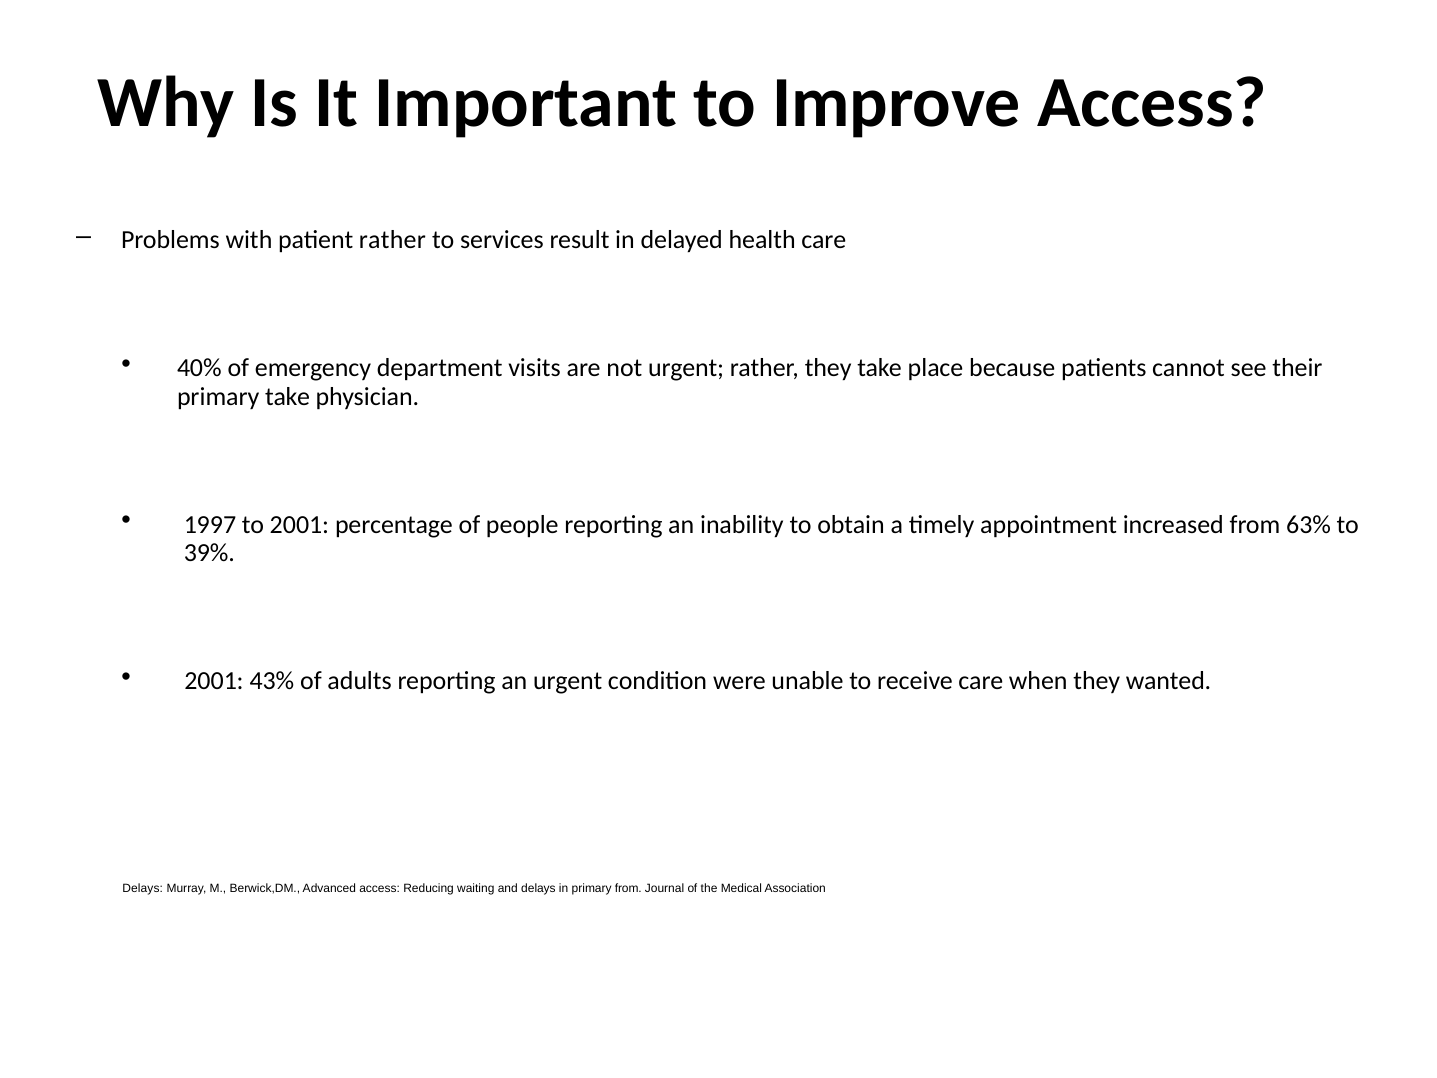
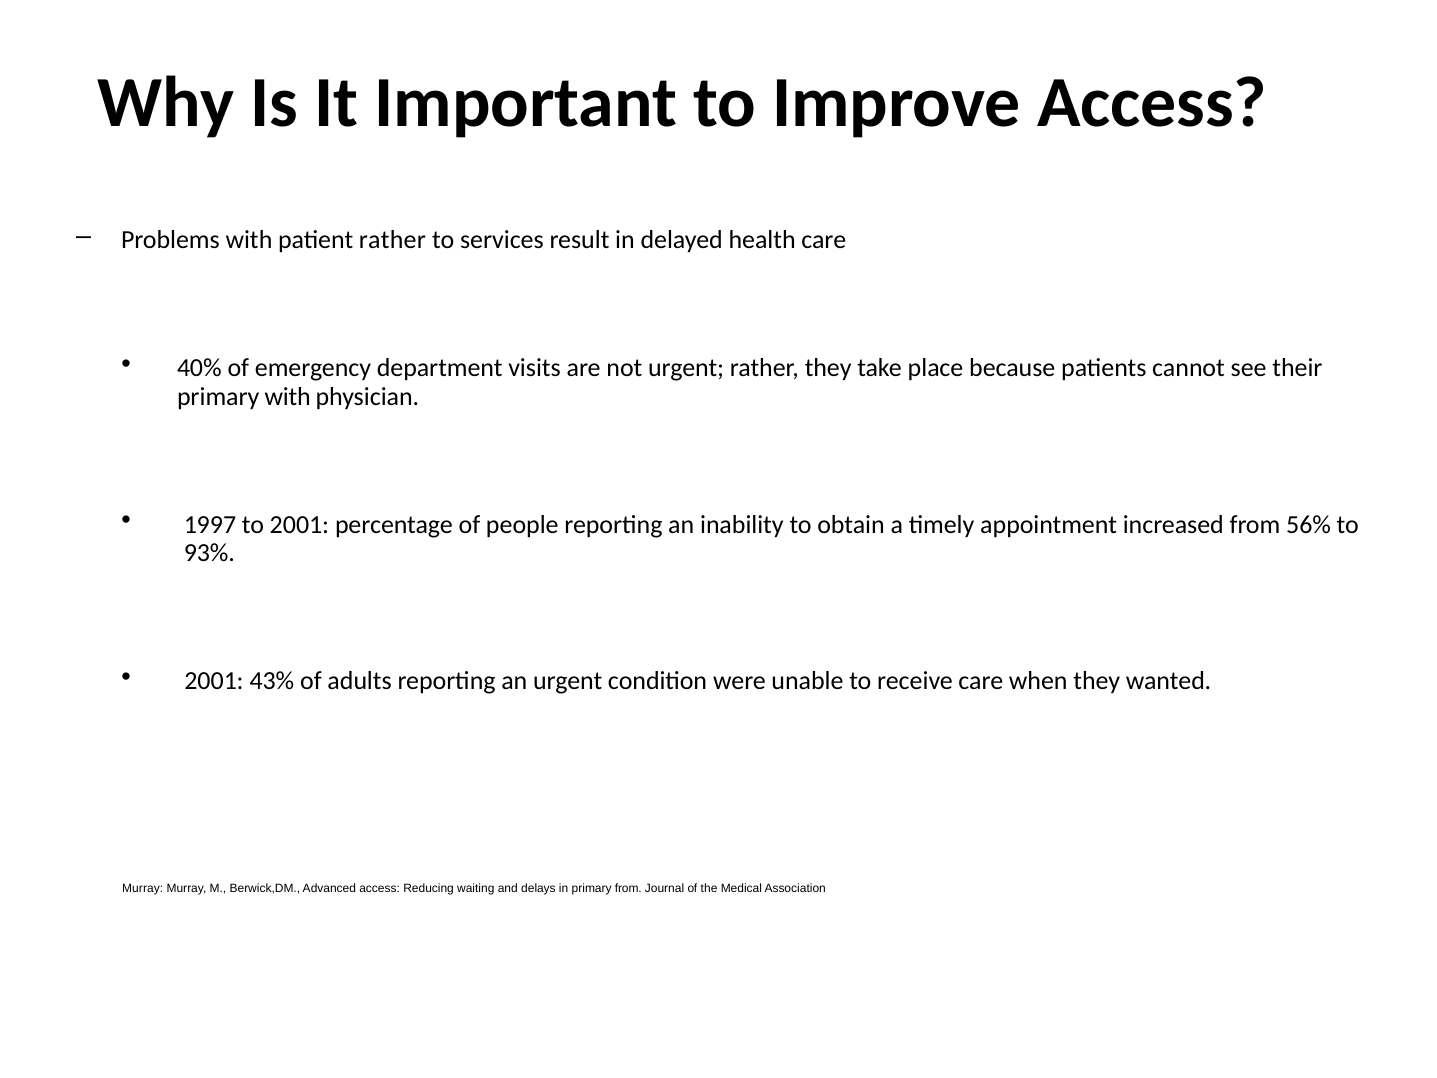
primary take: take -> with
63%: 63% -> 56%
39%: 39% -> 93%
Delays at (143, 889): Delays -> Murray
